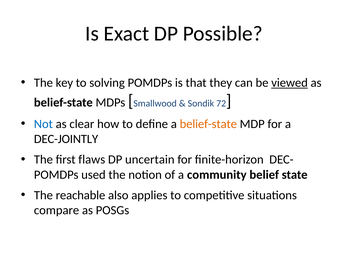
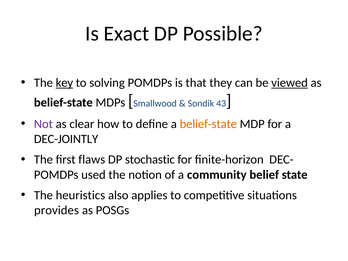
key underline: none -> present
72: 72 -> 43
Not colour: blue -> purple
uncertain: uncertain -> stochastic
reachable: reachable -> heuristics
compare: compare -> provides
